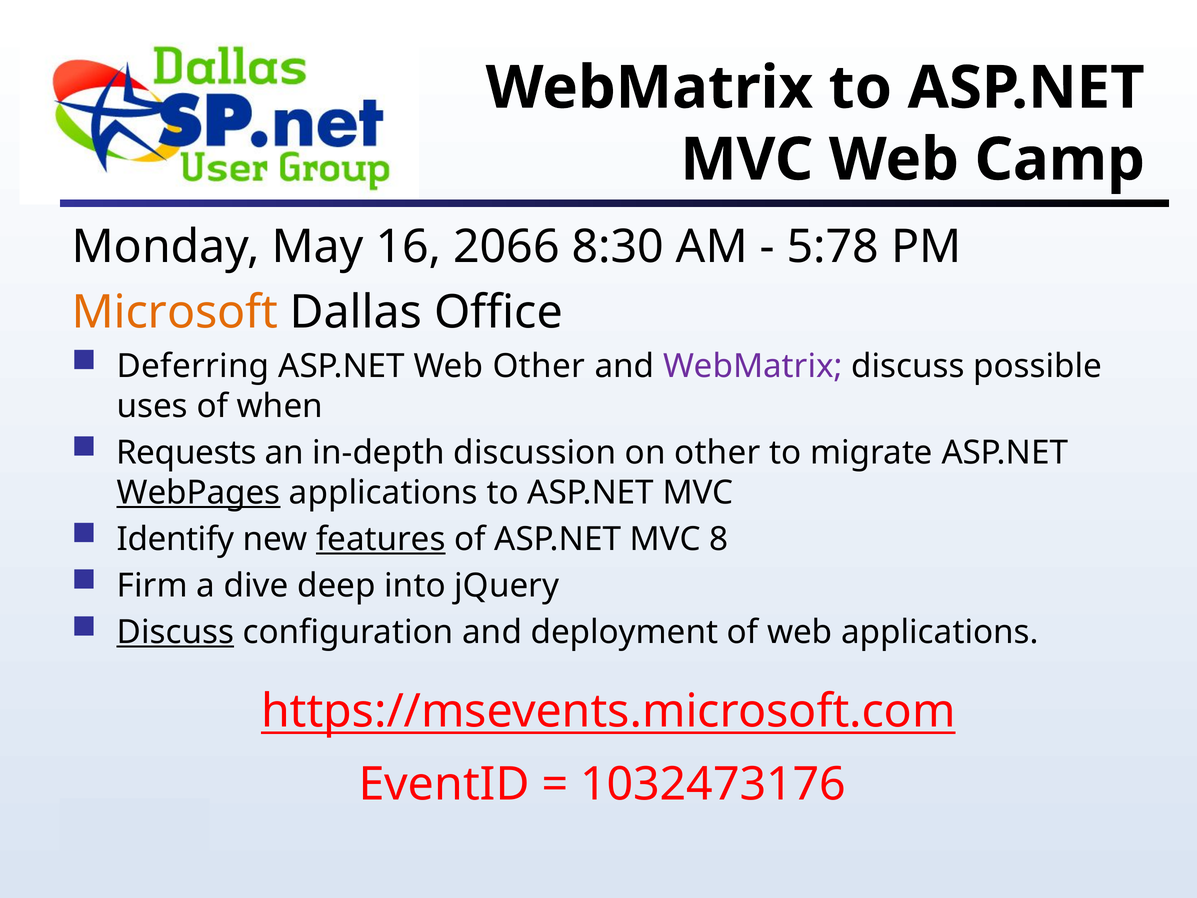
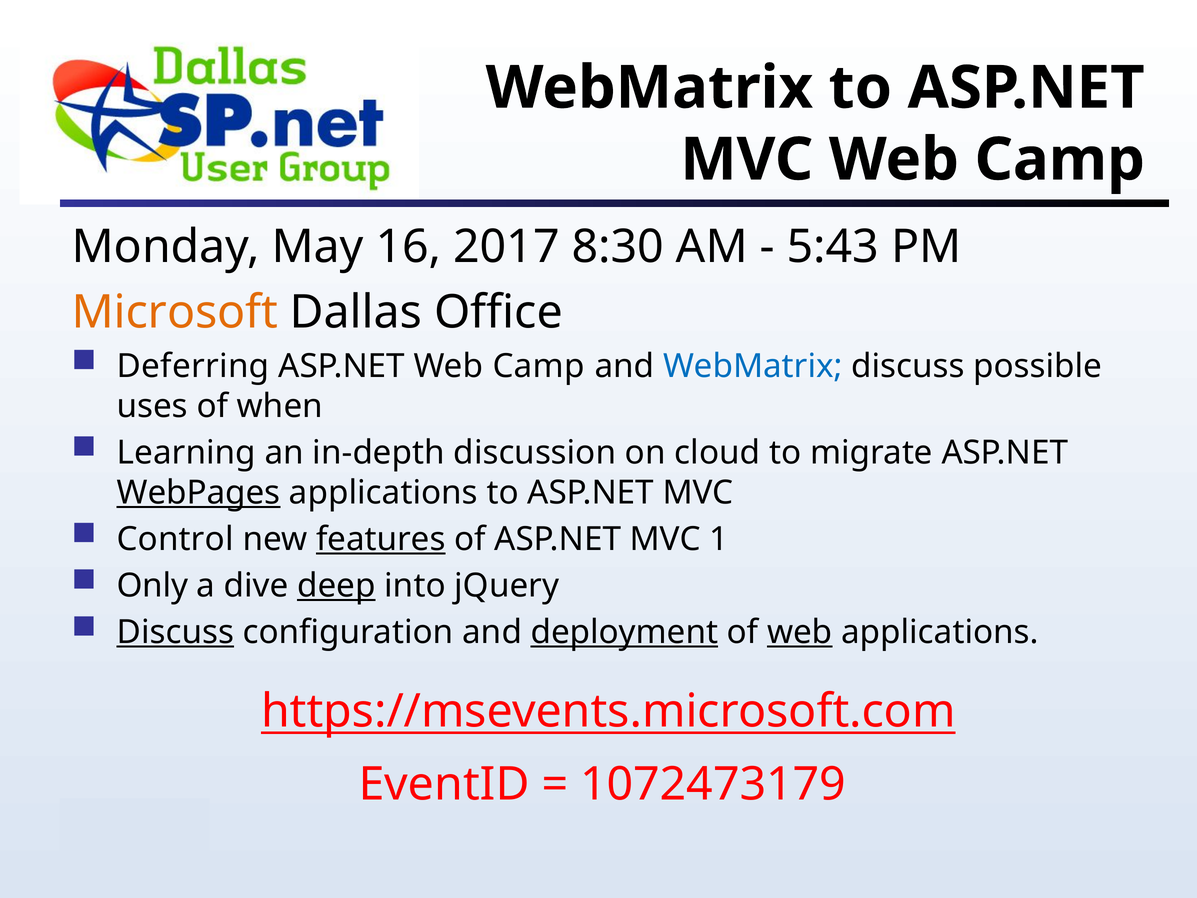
2066: 2066 -> 2017
5:78: 5:78 -> 5:43
ASP.NET Web Other: Other -> Camp
WebMatrix at (753, 366) colour: purple -> blue
Requests: Requests -> Learning
on other: other -> cloud
Identify: Identify -> Control
8: 8 -> 1
Firm: Firm -> Only
deep underline: none -> present
deployment underline: none -> present
web at (800, 632) underline: none -> present
1032473176: 1032473176 -> 1072473179
